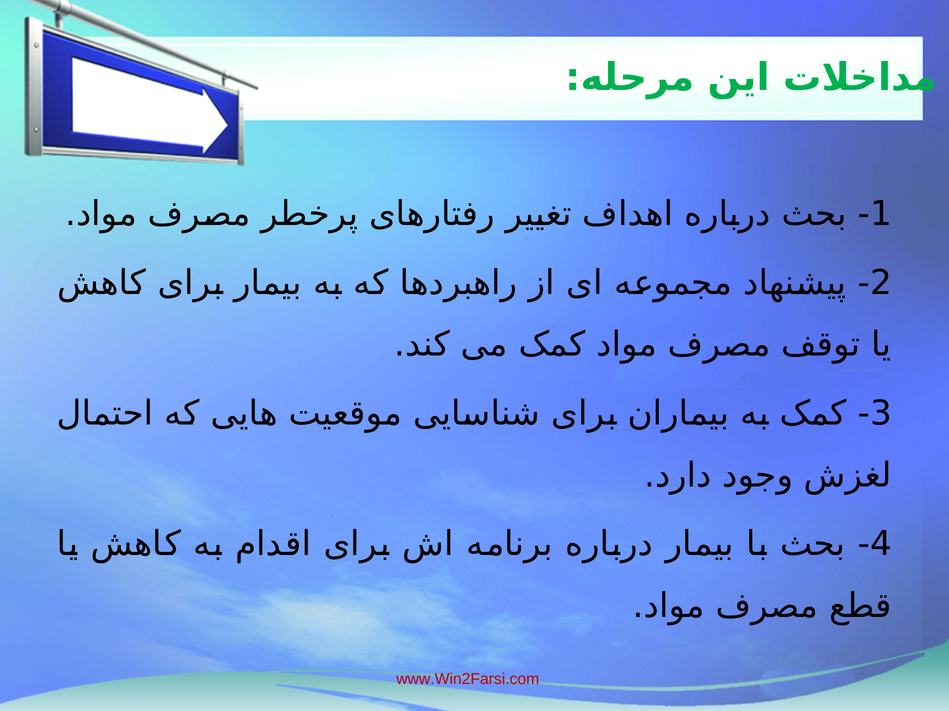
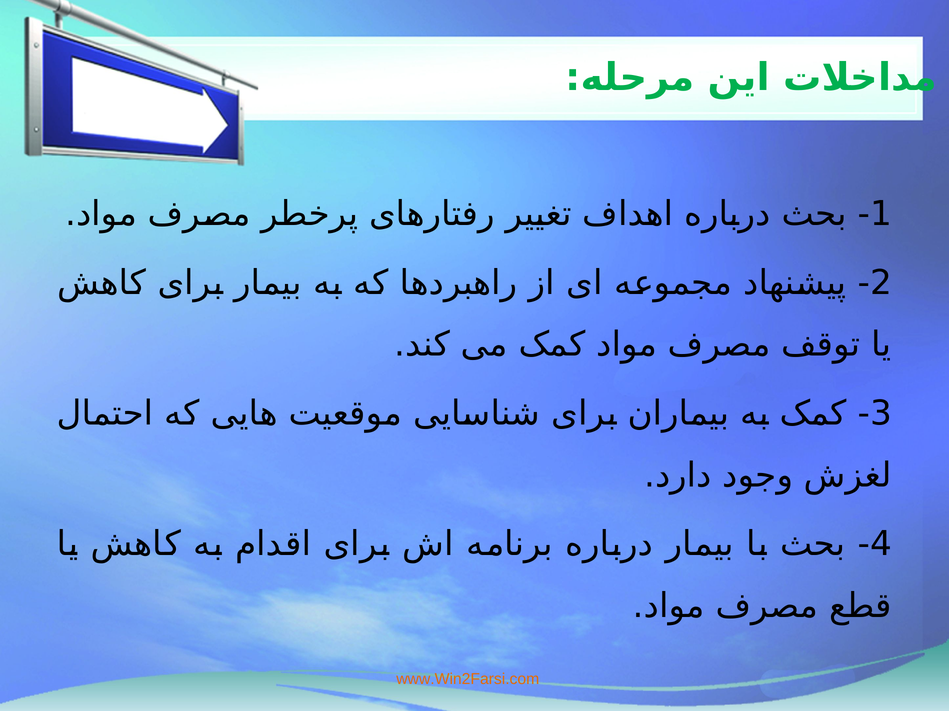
www.Win2Farsi.com colour: red -> orange
